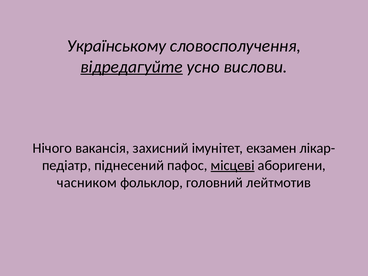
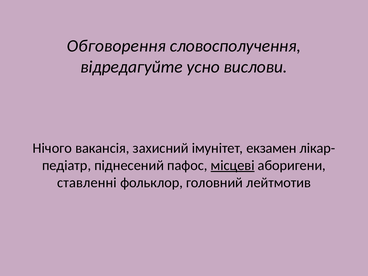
Українському: Українському -> Обговорення
відредагуйте underline: present -> none
часником: часником -> ставленні
